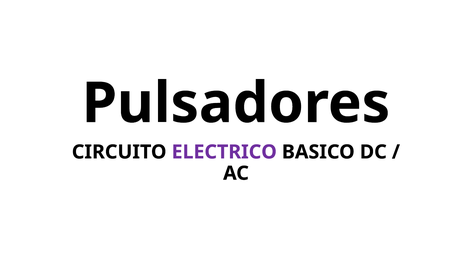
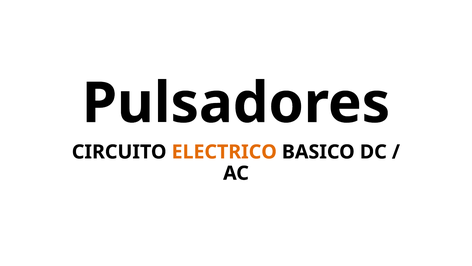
ELECTRICO colour: purple -> orange
